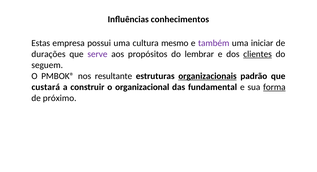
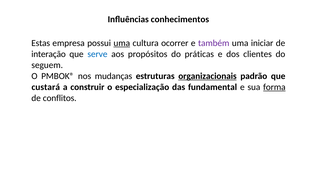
uma at (122, 43) underline: none -> present
mesmo: mesmo -> ocorrer
durações: durações -> interação
serve colour: purple -> blue
lembrar: lembrar -> práticas
clientes underline: present -> none
resultante: resultante -> mudanças
organizacional: organizacional -> especialização
próximo: próximo -> conflitos
